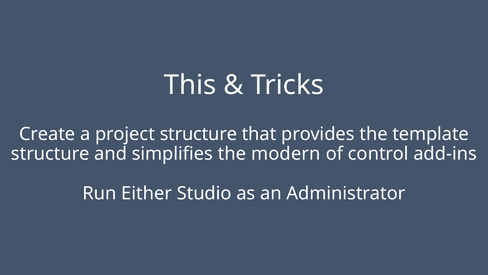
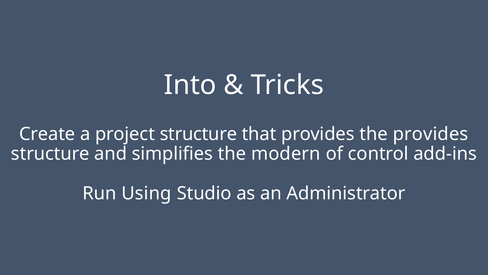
This: This -> Into
the template: template -> provides
Either: Either -> Using
